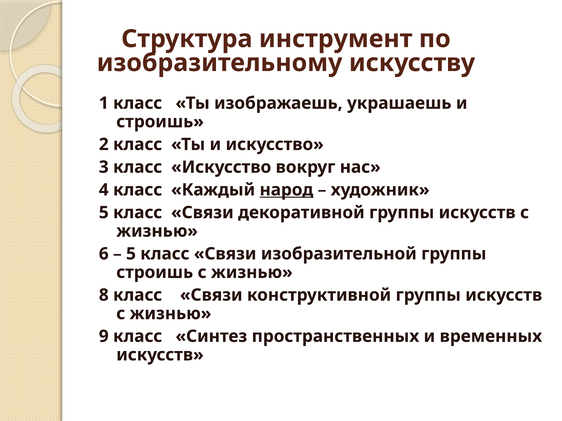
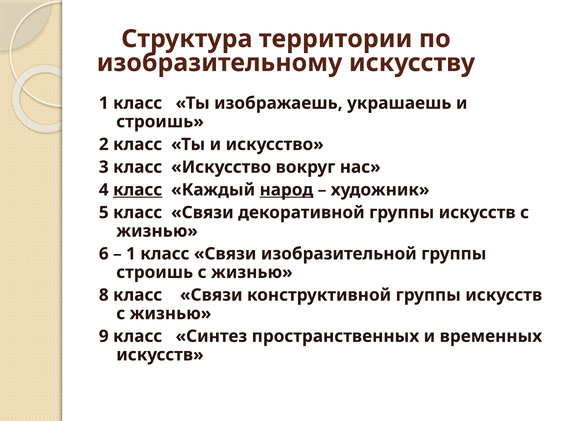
инструмент: инструмент -> территории
класс at (138, 190) underline: none -> present
5 at (131, 254): 5 -> 1
